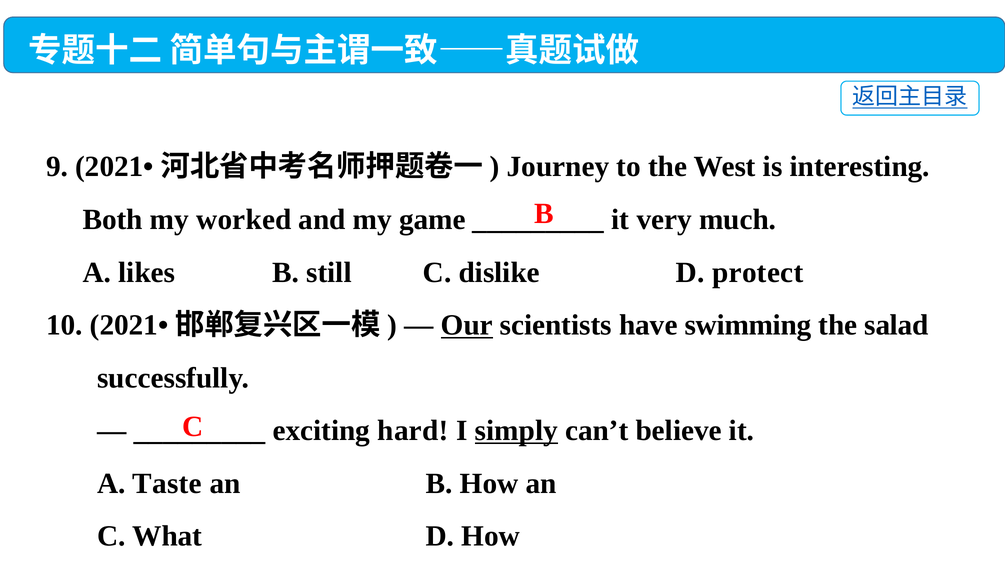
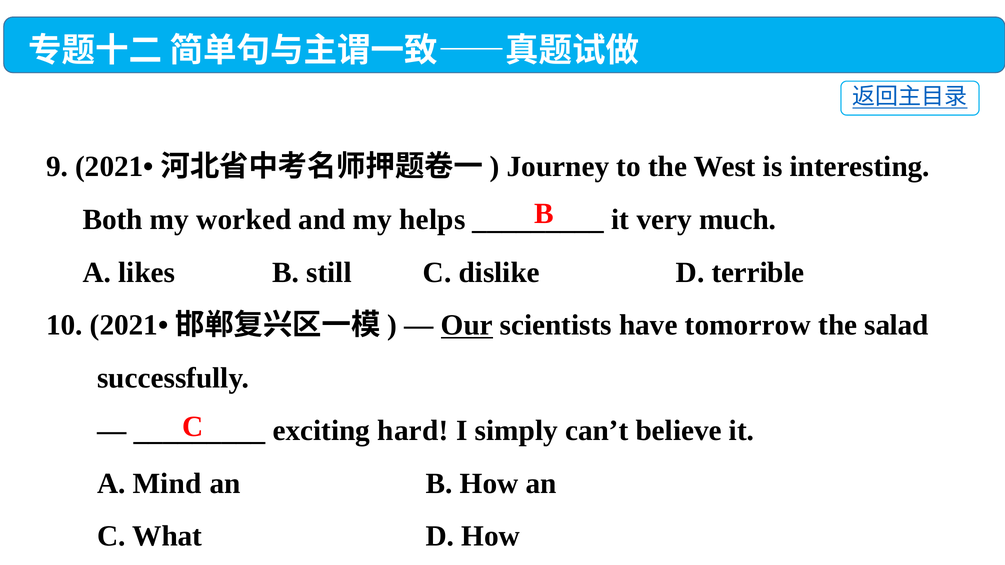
game: game -> helps
protect: protect -> terrible
swimming: swimming -> tomorrow
simply underline: present -> none
Taste: Taste -> Mind
